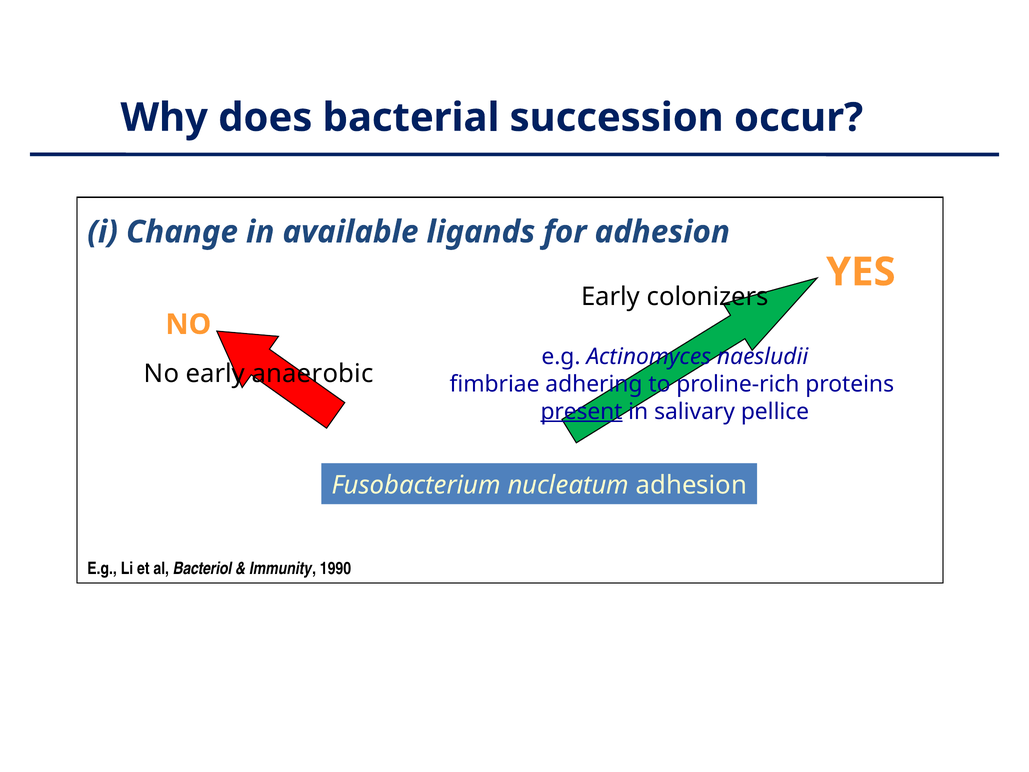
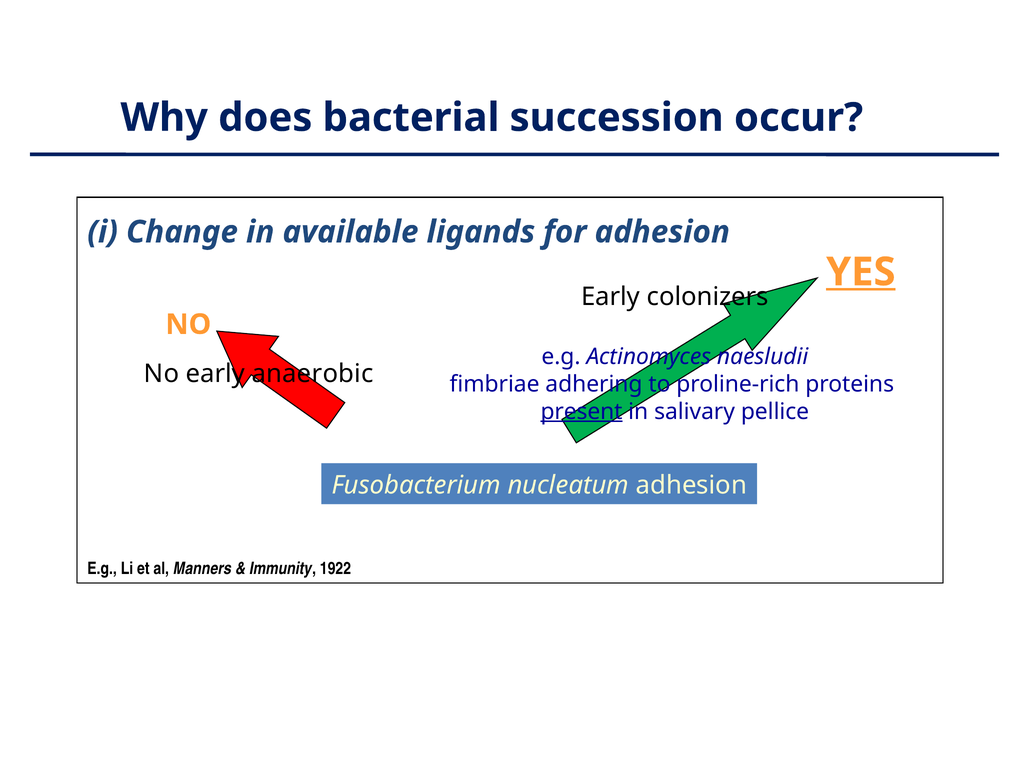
YES underline: none -> present
Bacteriol: Bacteriol -> Manners
1990: 1990 -> 1922
